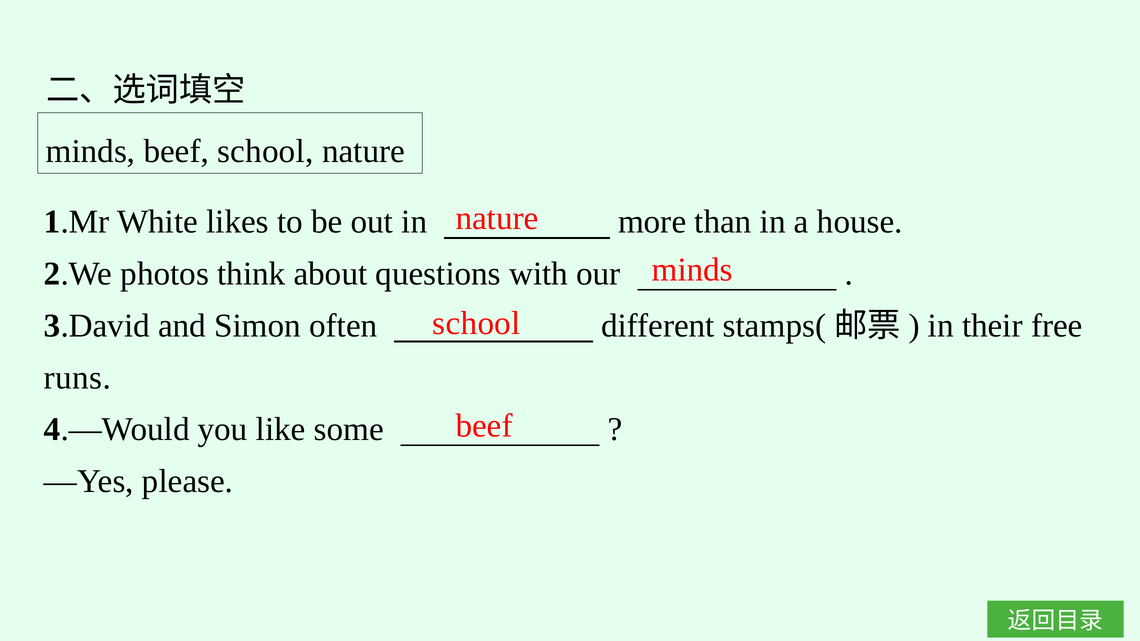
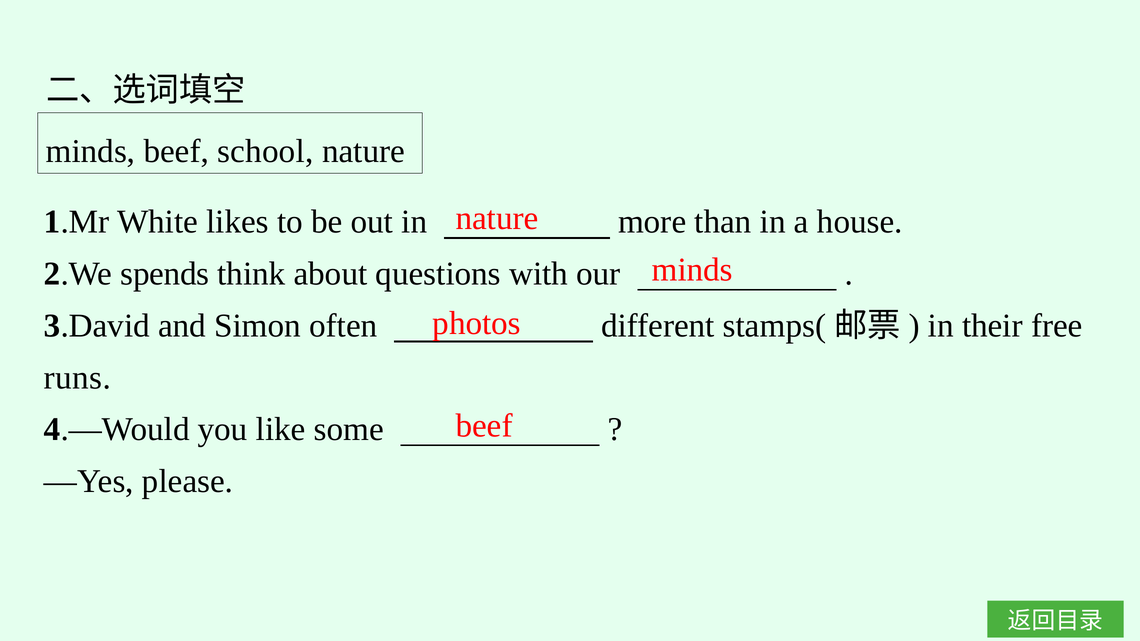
photos: photos -> spends
school at (476, 323): school -> photos
